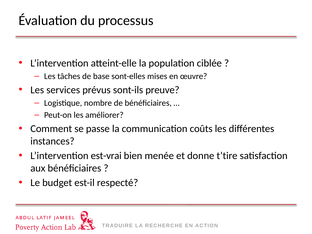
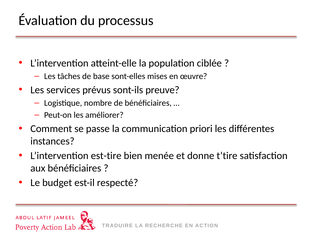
coûts: coûts -> priori
est-vrai: est-vrai -> est-tire
